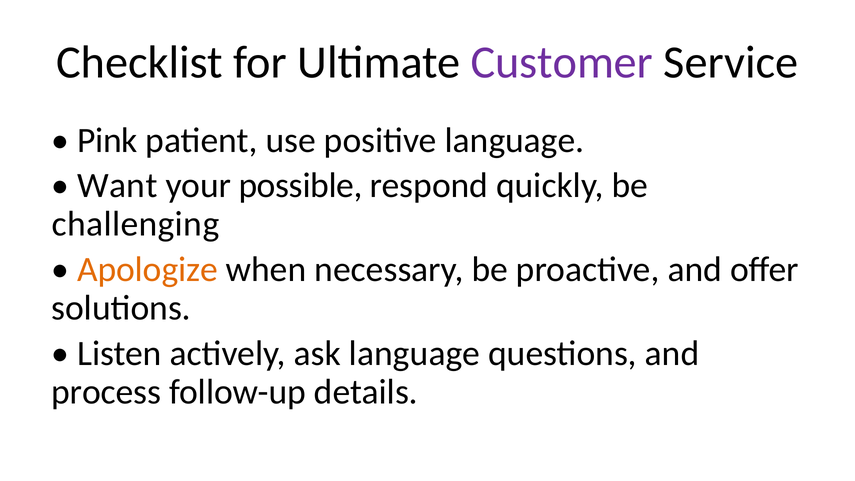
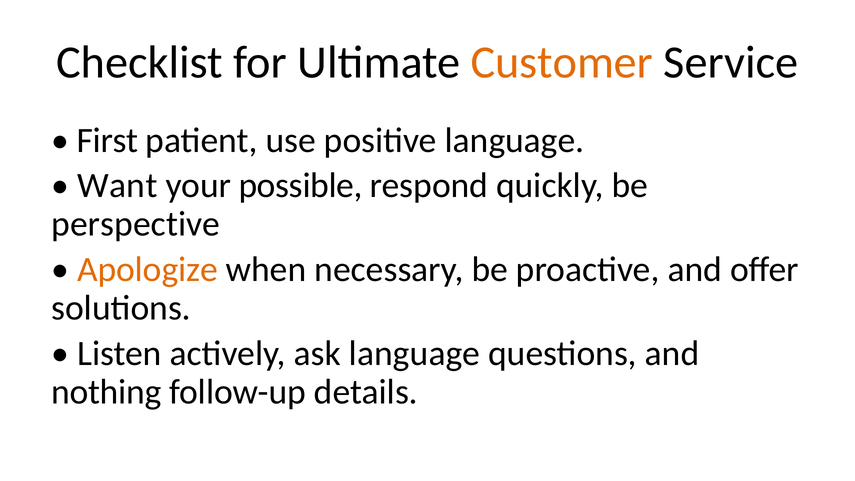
Customer colour: purple -> orange
Pink: Pink -> First
challenging: challenging -> perspective
process: process -> nothing
